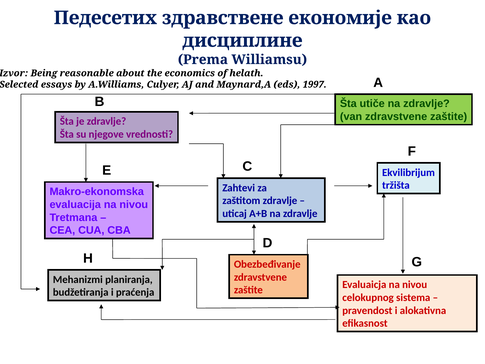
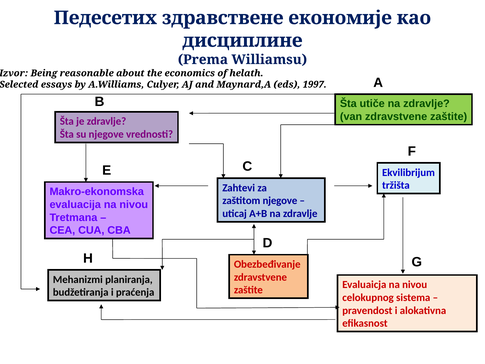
zaštitom zdravlje: zdravlje -> njegove
